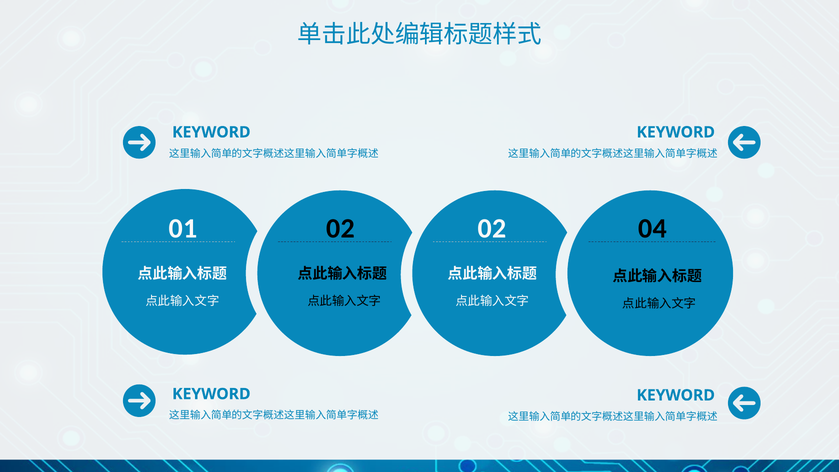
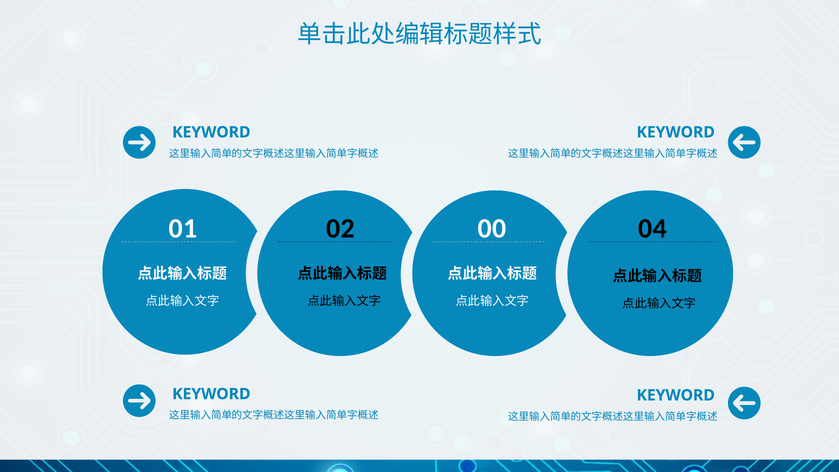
02 02: 02 -> 00
